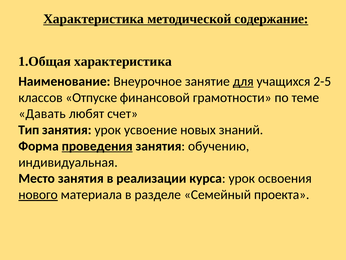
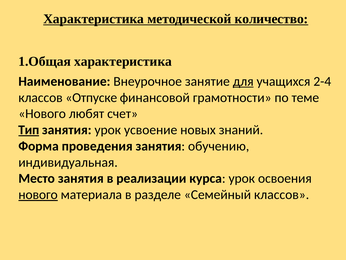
содержание: содержание -> количество
2-5: 2-5 -> 2-4
Давать at (42, 114): Давать -> Нового
Тип underline: none -> present
проведения underline: present -> none
Семейный проекта: проекта -> классов
